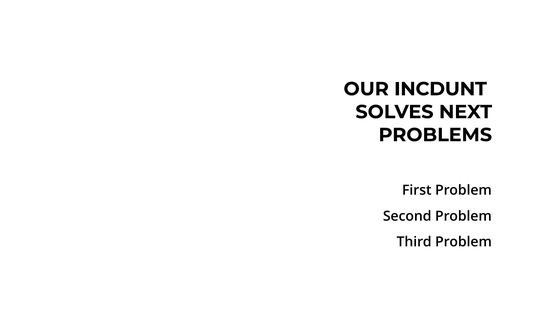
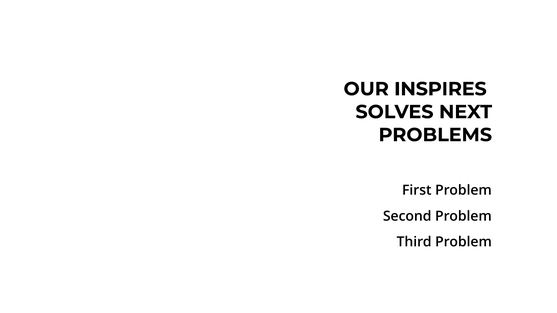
INCDUNT: INCDUNT -> INSPIRES
